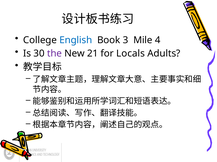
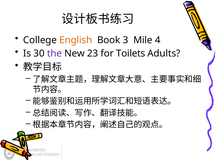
English colour: blue -> orange
21: 21 -> 23
Locals: Locals -> Toilets
